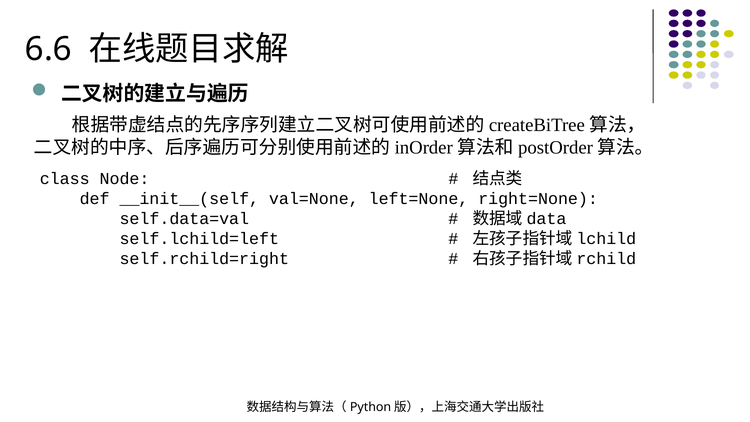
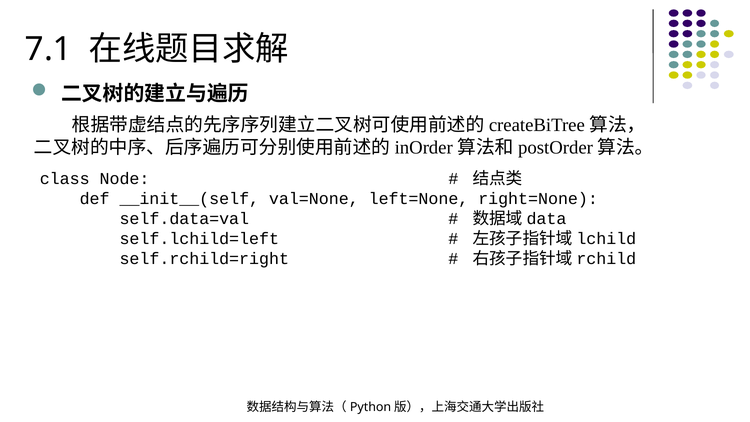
6.6: 6.6 -> 7.1
